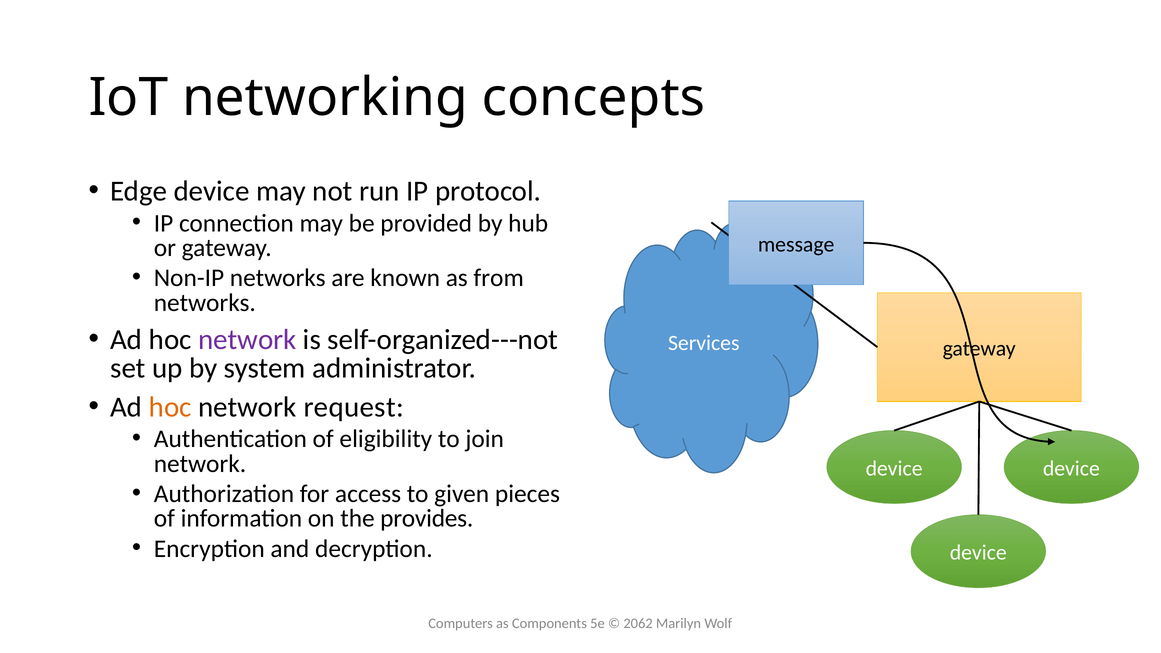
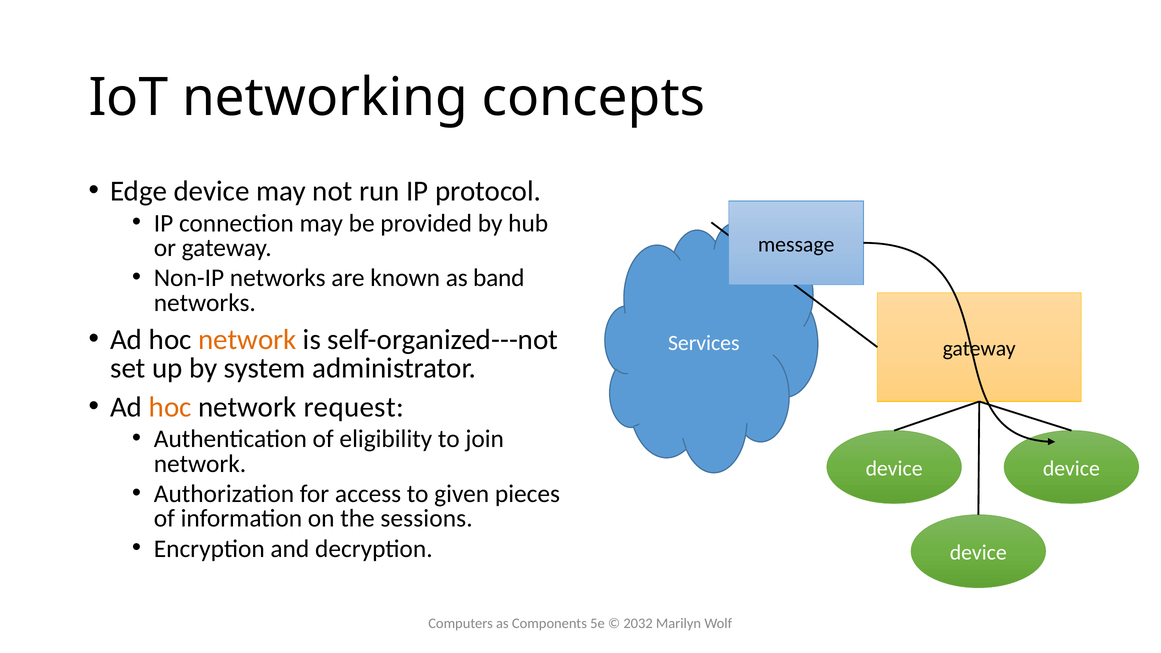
from: from -> band
network at (247, 340) colour: purple -> orange
provides: provides -> sessions
2062: 2062 -> 2032
